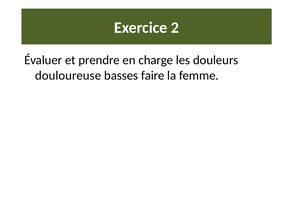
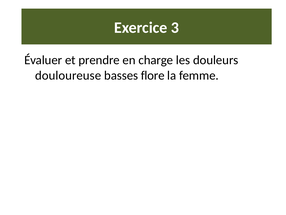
2: 2 -> 3
faire: faire -> flore
